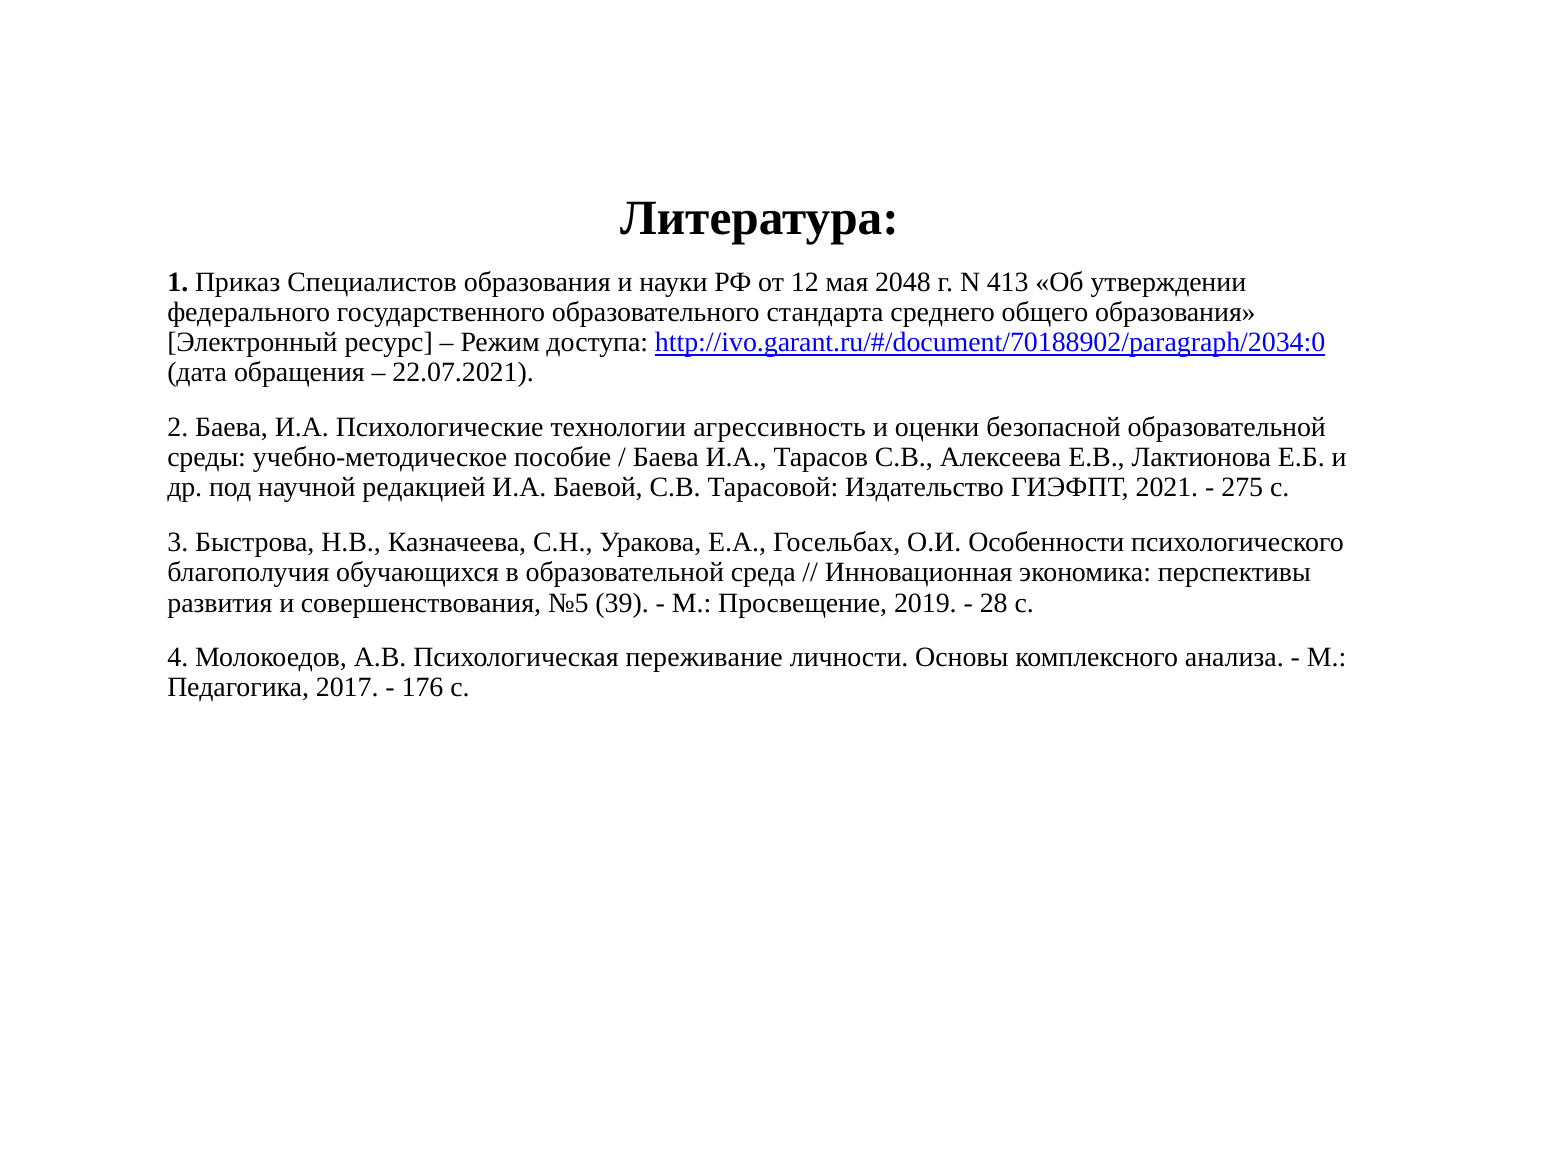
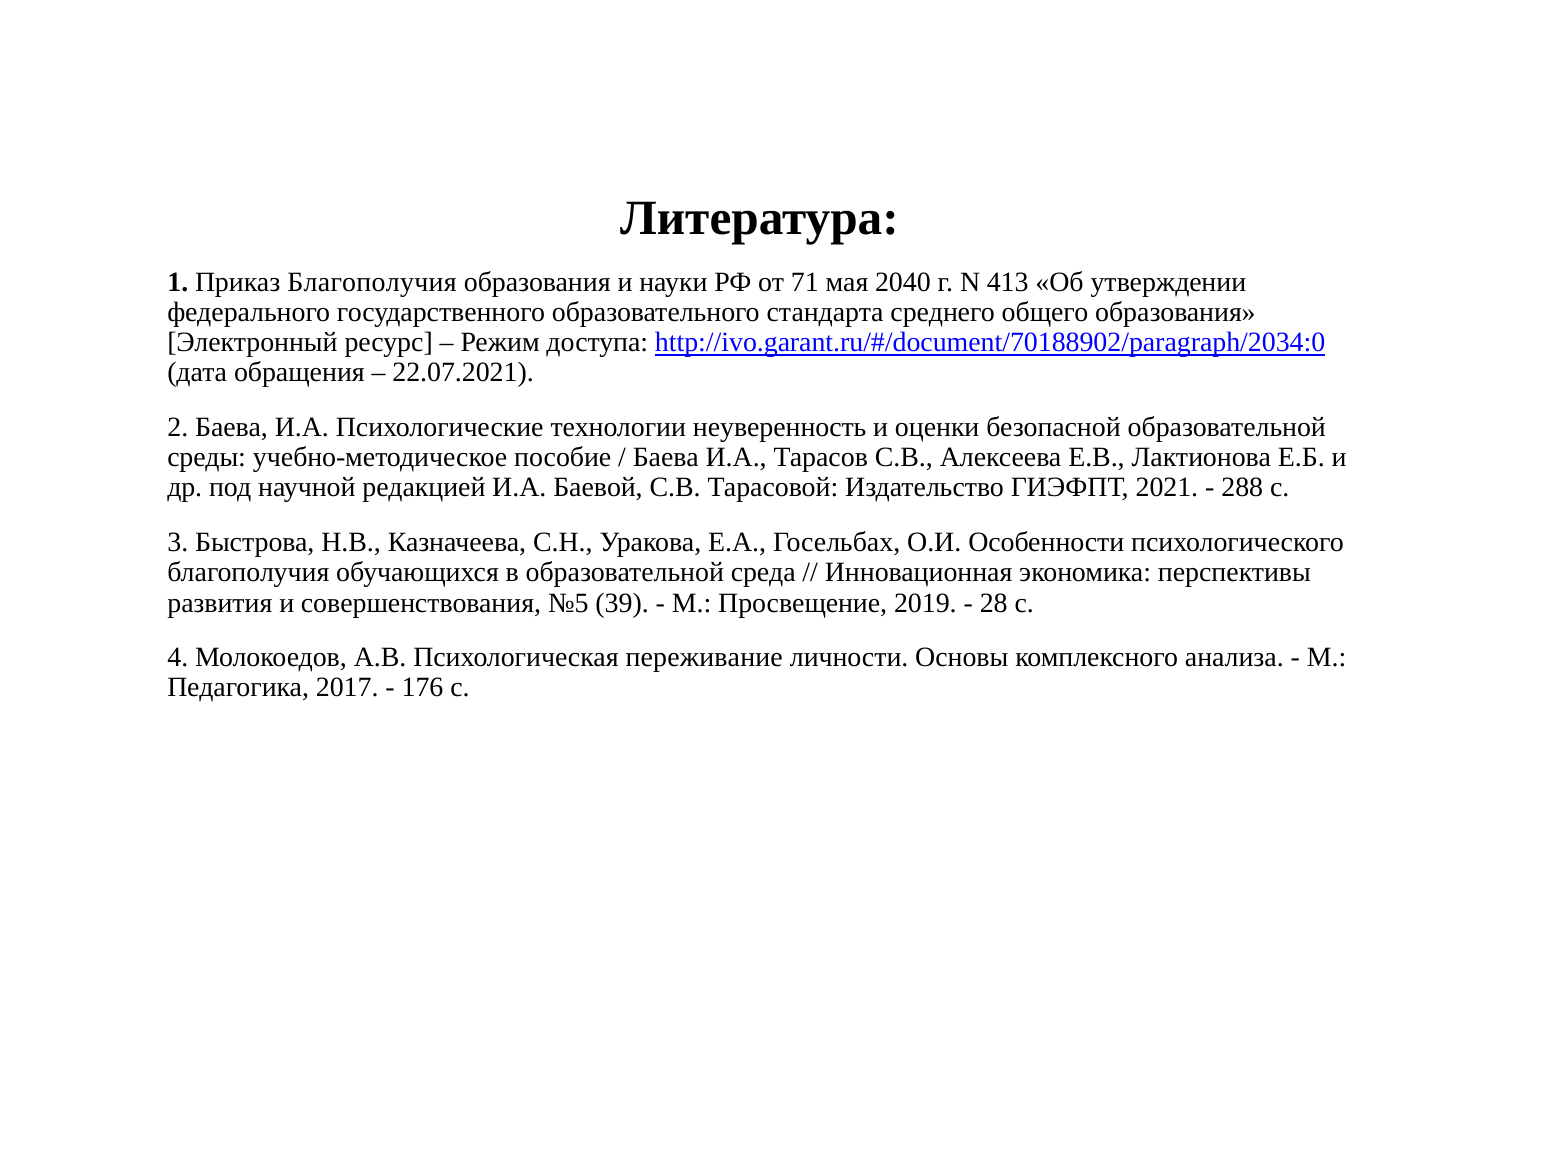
Приказ Специалистов: Специалистов -> Благополучия
12: 12 -> 71
2048: 2048 -> 2040
агрессивность: агрессивность -> неуверенность
275: 275 -> 288
